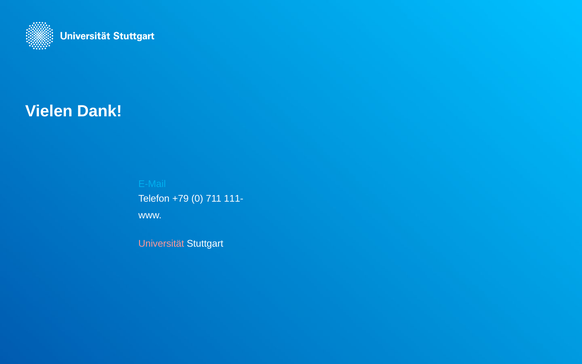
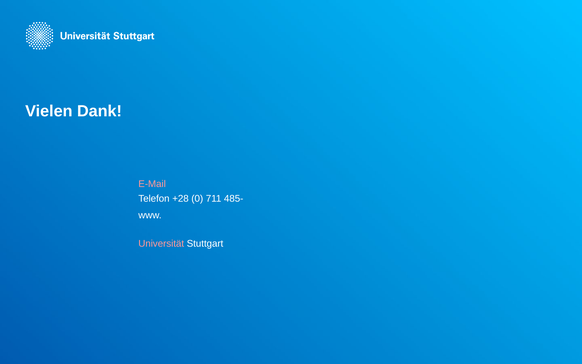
E-Mail colour: light blue -> pink
+79: +79 -> +28
111-: 111- -> 485-
